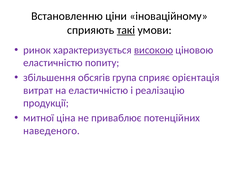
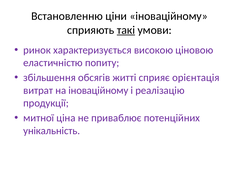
високою underline: present -> none
група: група -> житті
на еластичністю: еластичністю -> іноваційному
наведеного: наведеного -> унікальність
